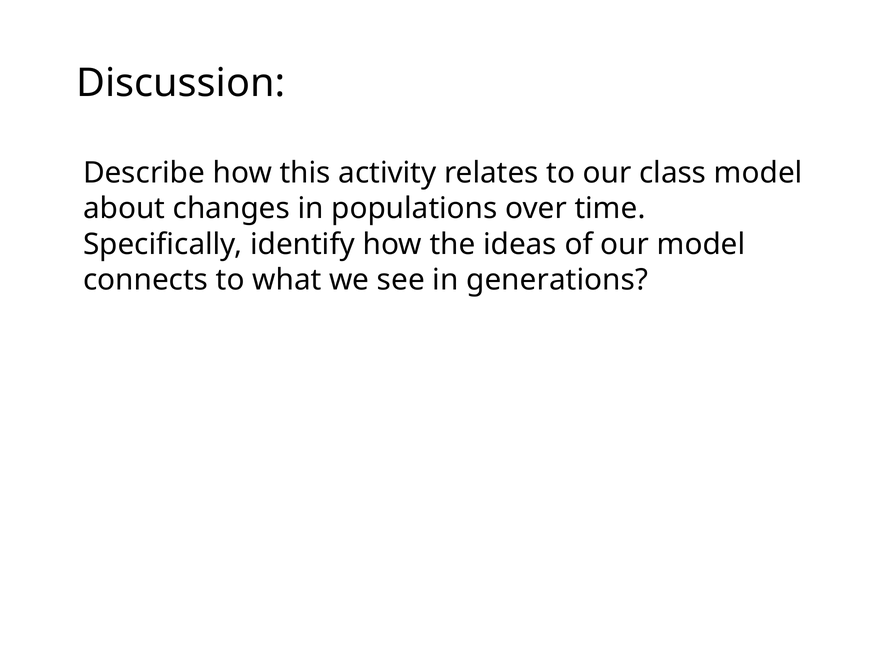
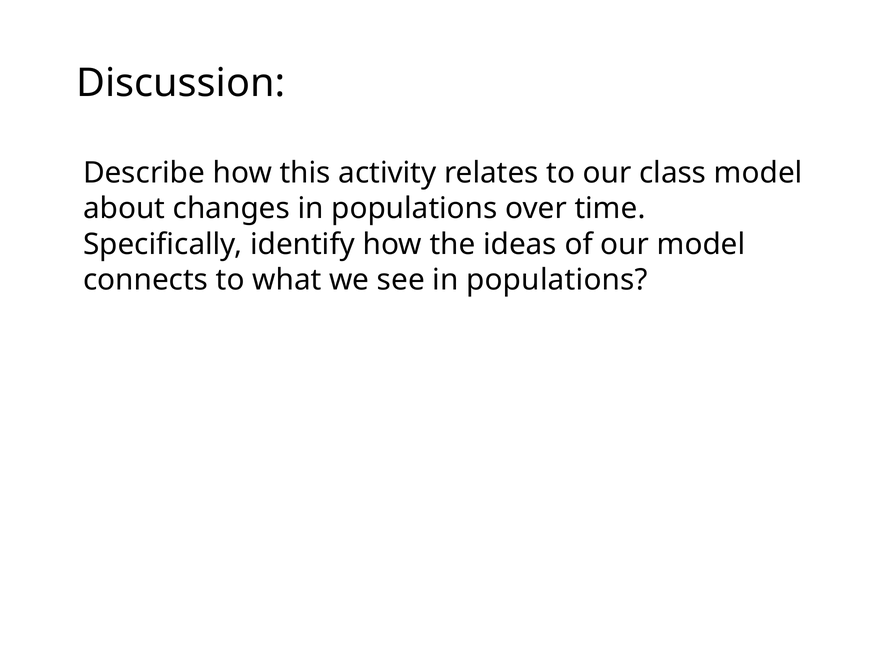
see in generations: generations -> populations
